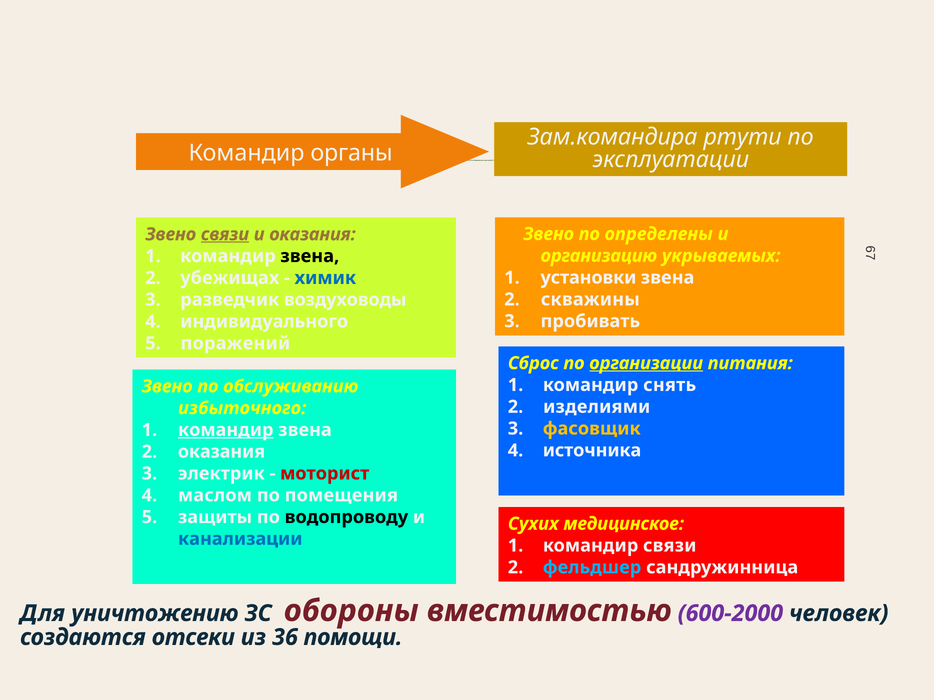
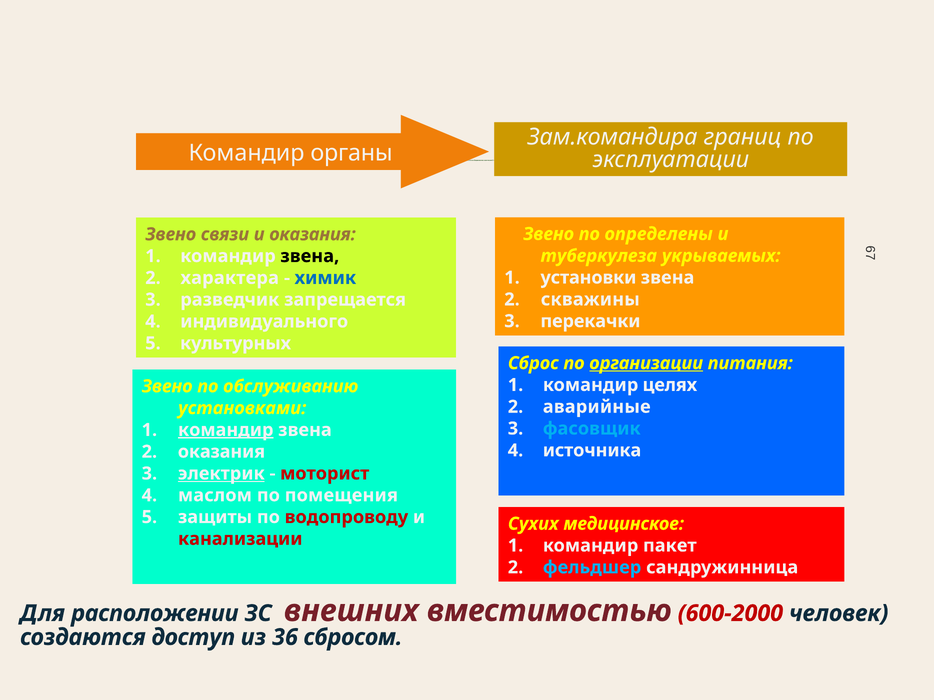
ртути: ртути -> границ
связи at (225, 234) underline: present -> none
организацию: организацию -> туберкулеза
убежищах: убежищах -> характера
воздуховоды: воздуховоды -> запрещается
пробивать: пробивать -> перекачки
поражений: поражений -> культурных
снять: снять -> целях
изделиями: изделиями -> аварийные
избыточного: избыточного -> установками
фасовщик colour: yellow -> light blue
электрик underline: none -> present
водопроводу colour: black -> red
канализации colour: blue -> red
командир связи: связи -> пакет
уничтожению: уничтожению -> расположении
обороны: обороны -> внешних
600-2000 colour: purple -> red
отсеки: отсеки -> доступ
помощи: помощи -> сбросом
